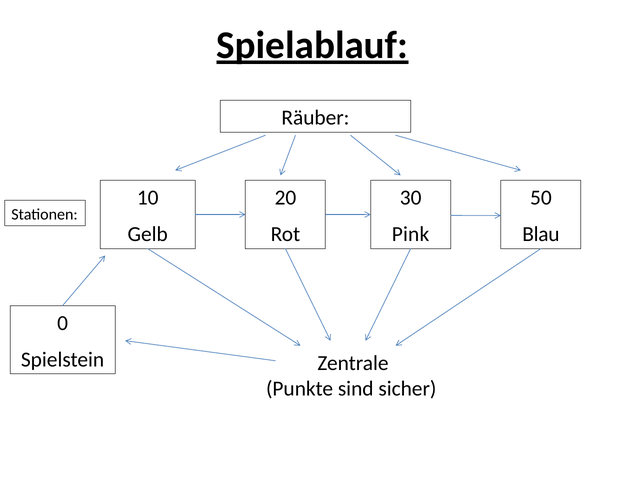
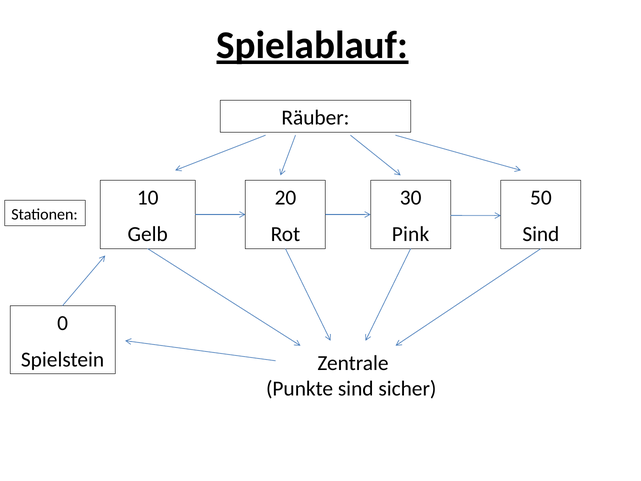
Blau at (541, 234): Blau -> Sind
